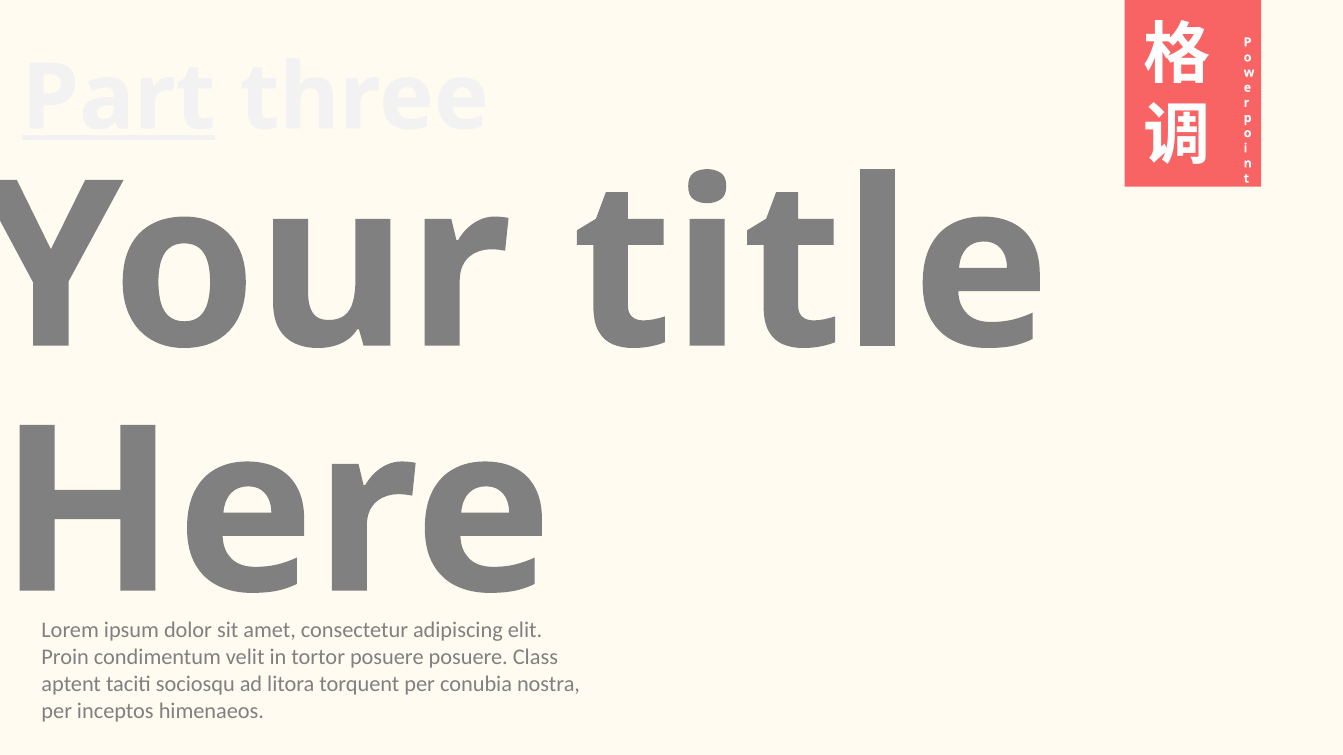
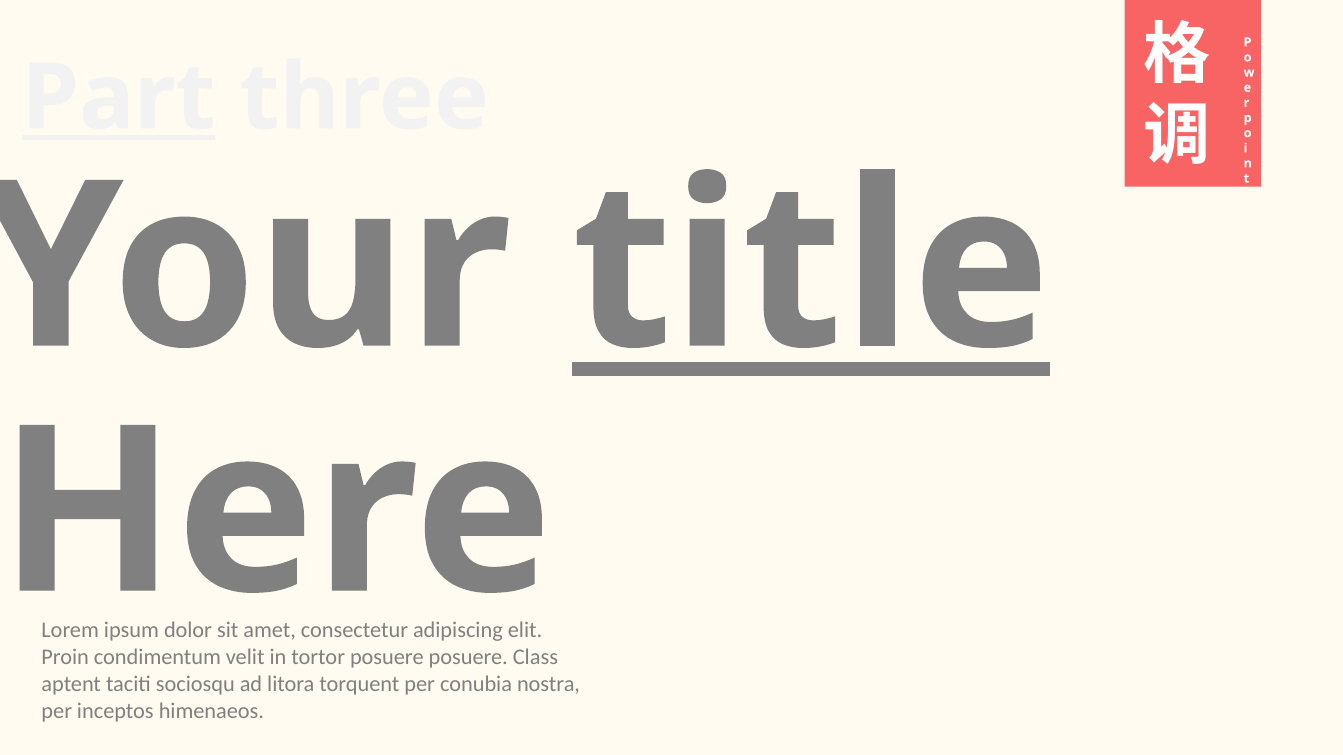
title underline: none -> present
